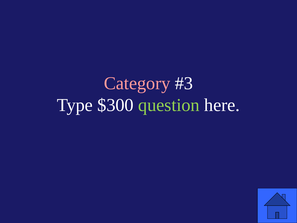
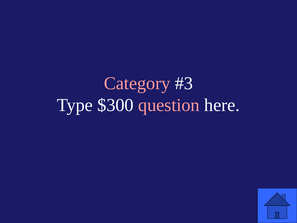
question colour: light green -> pink
